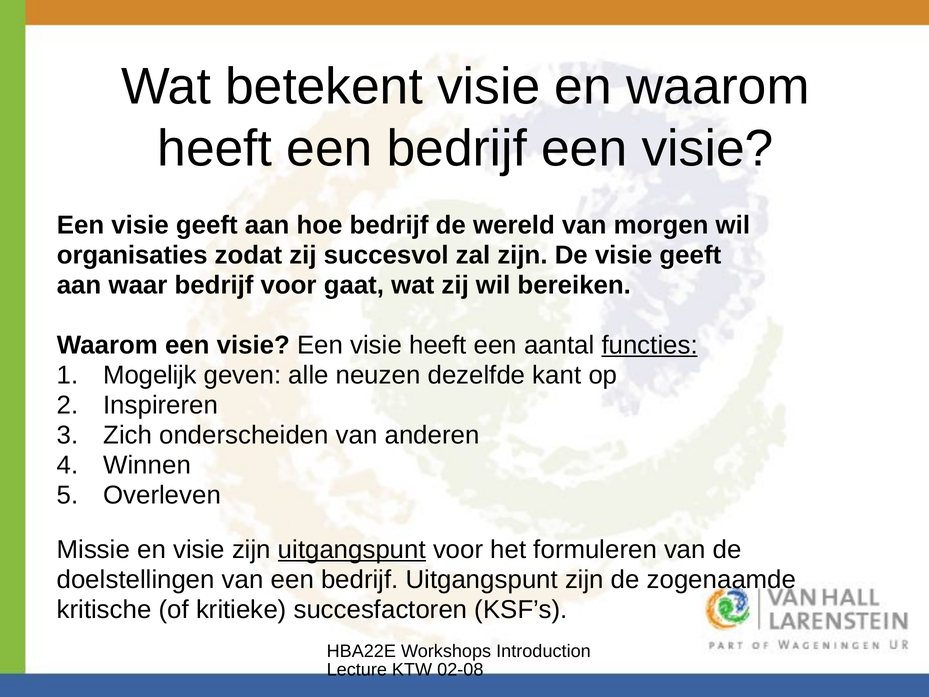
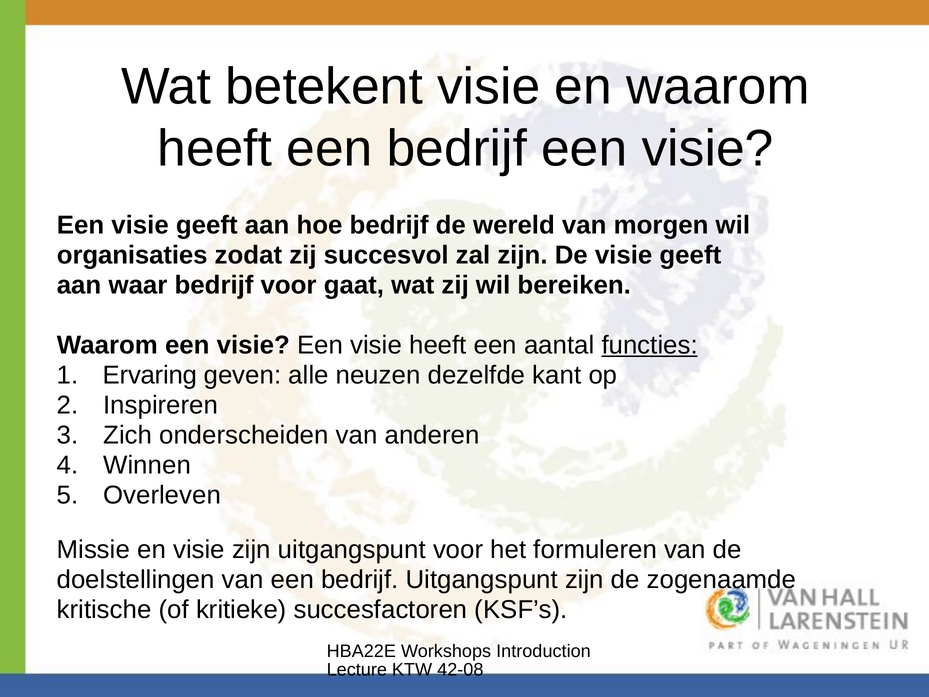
Mogelijk: Mogelijk -> Ervaring
uitgangspunt at (352, 550) underline: present -> none
02-08: 02-08 -> 42-08
